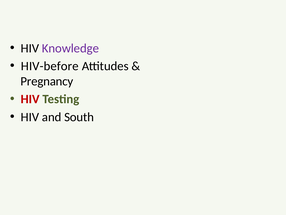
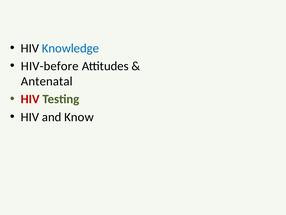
Knowledge colour: purple -> blue
Pregnancy: Pregnancy -> Antenatal
South: South -> Know
